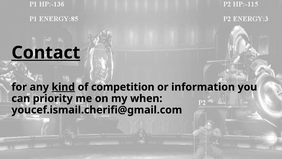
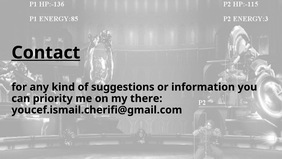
kind underline: present -> none
competition: competition -> suggestions
when: when -> there
